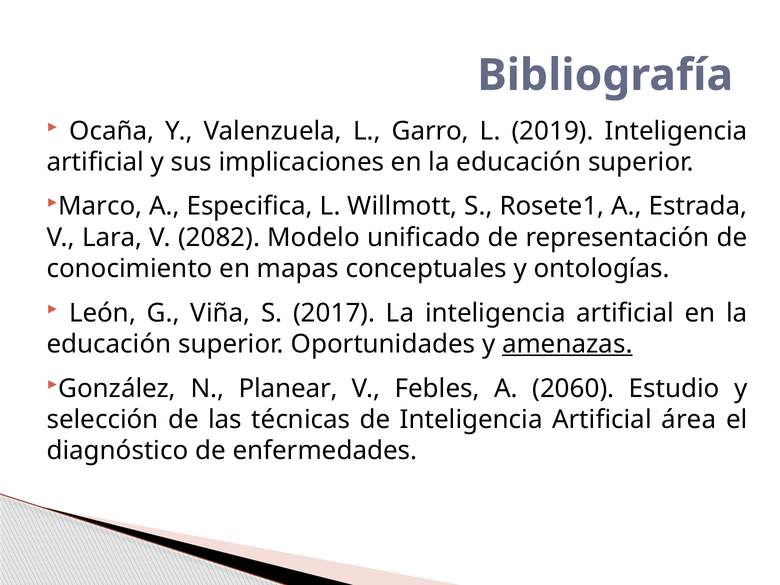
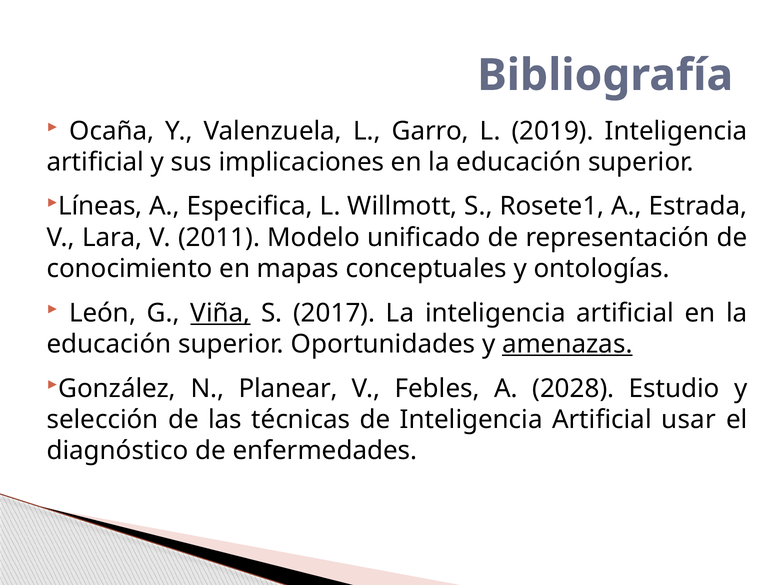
Marco: Marco -> Líneas
2082: 2082 -> 2011
Viña underline: none -> present
2060: 2060 -> 2028
área: área -> usar
